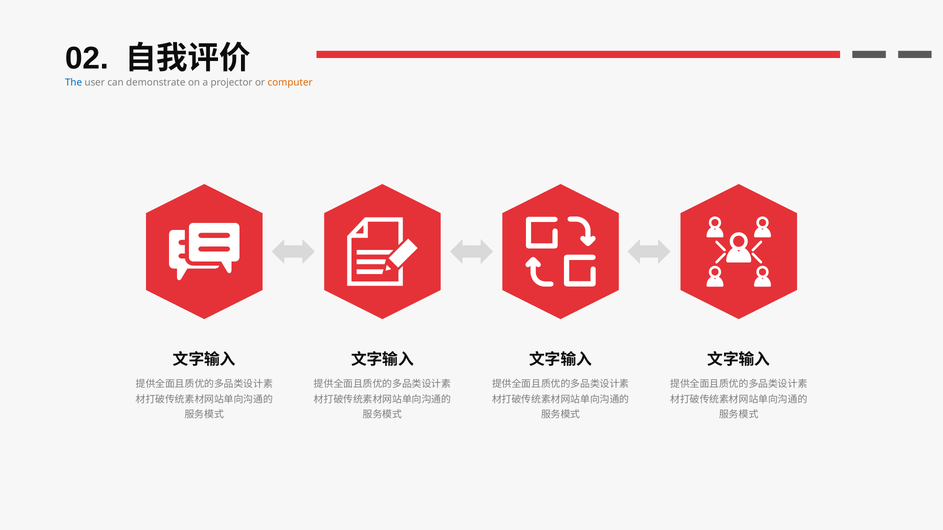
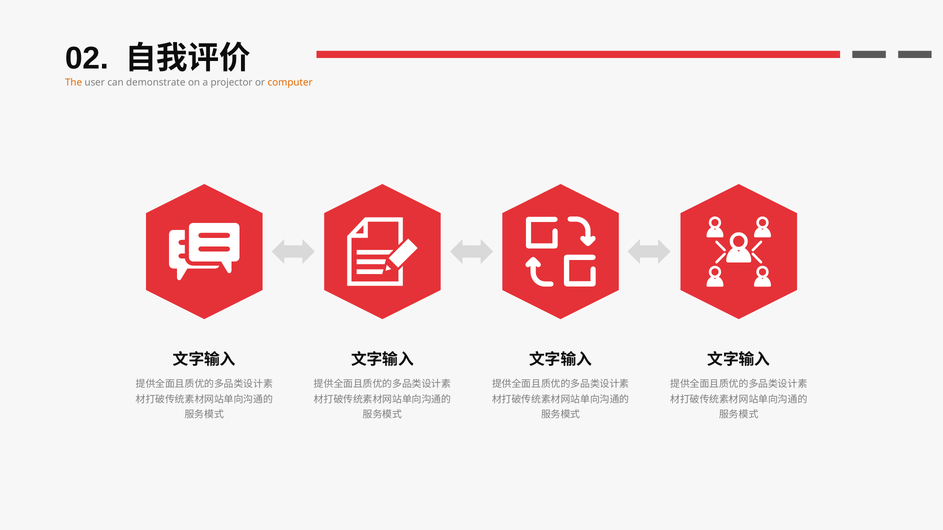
The colour: blue -> orange
